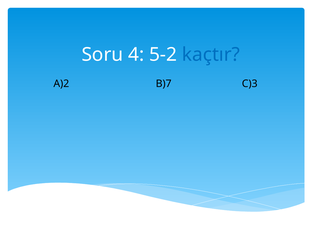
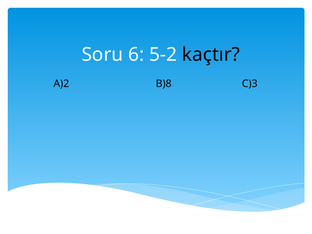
4: 4 -> 6
kaçtır colour: blue -> black
B)7: B)7 -> B)8
